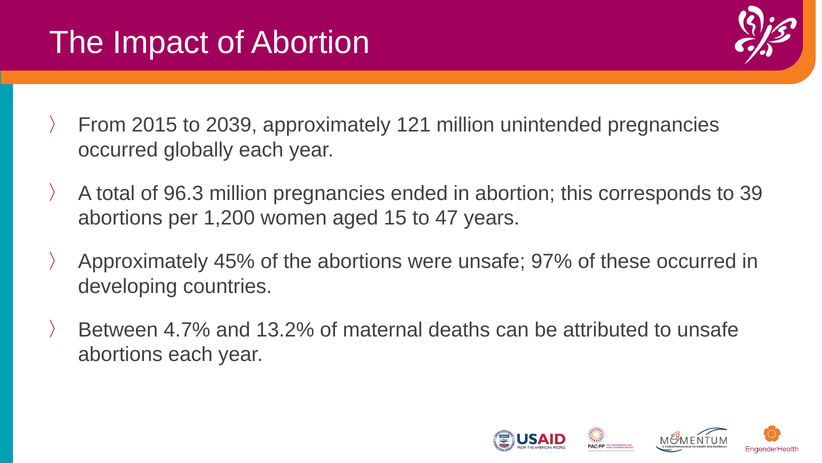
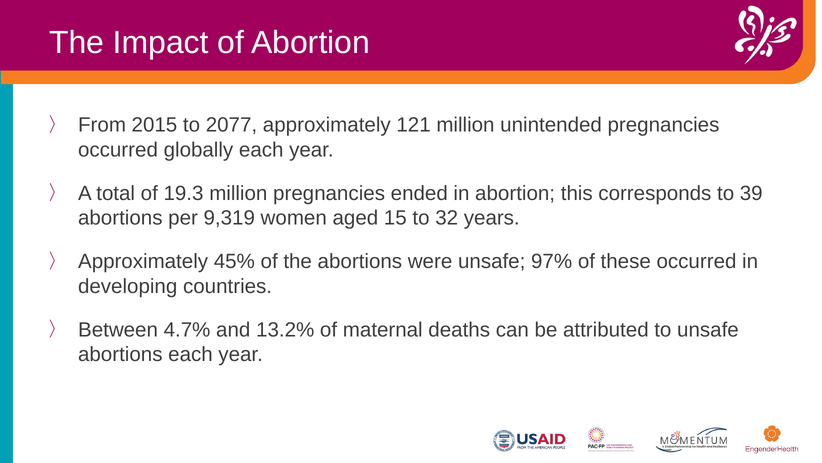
2039: 2039 -> 2077
96.3: 96.3 -> 19.3
1,200: 1,200 -> 9,319
47: 47 -> 32
